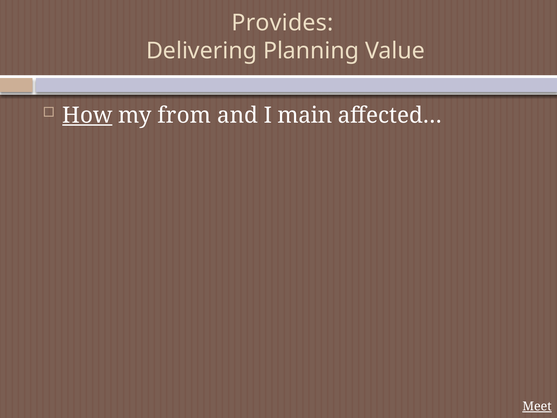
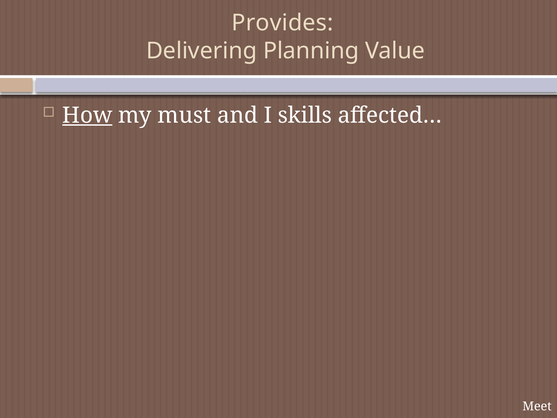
from: from -> must
main: main -> skills
Meet underline: present -> none
